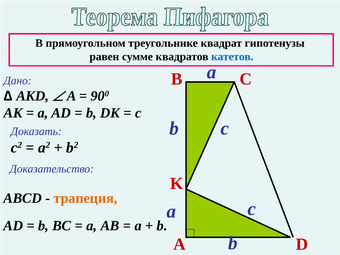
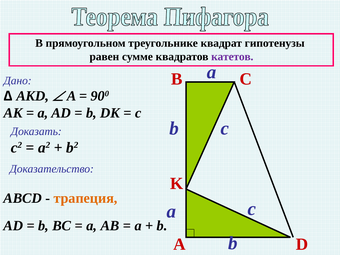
катетов colour: blue -> purple
